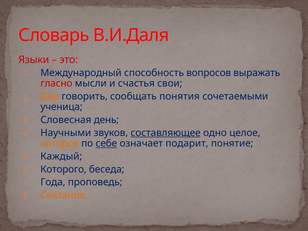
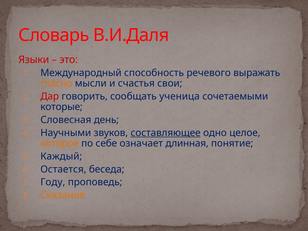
вопросов: вопросов -> речевого
гласно colour: red -> orange
Дар colour: orange -> red
понятия: понятия -> ученица
ученица: ученица -> которые
себе underline: present -> none
подарит: подарит -> длинная
Которого: Которого -> Остается
Года: Года -> Году
